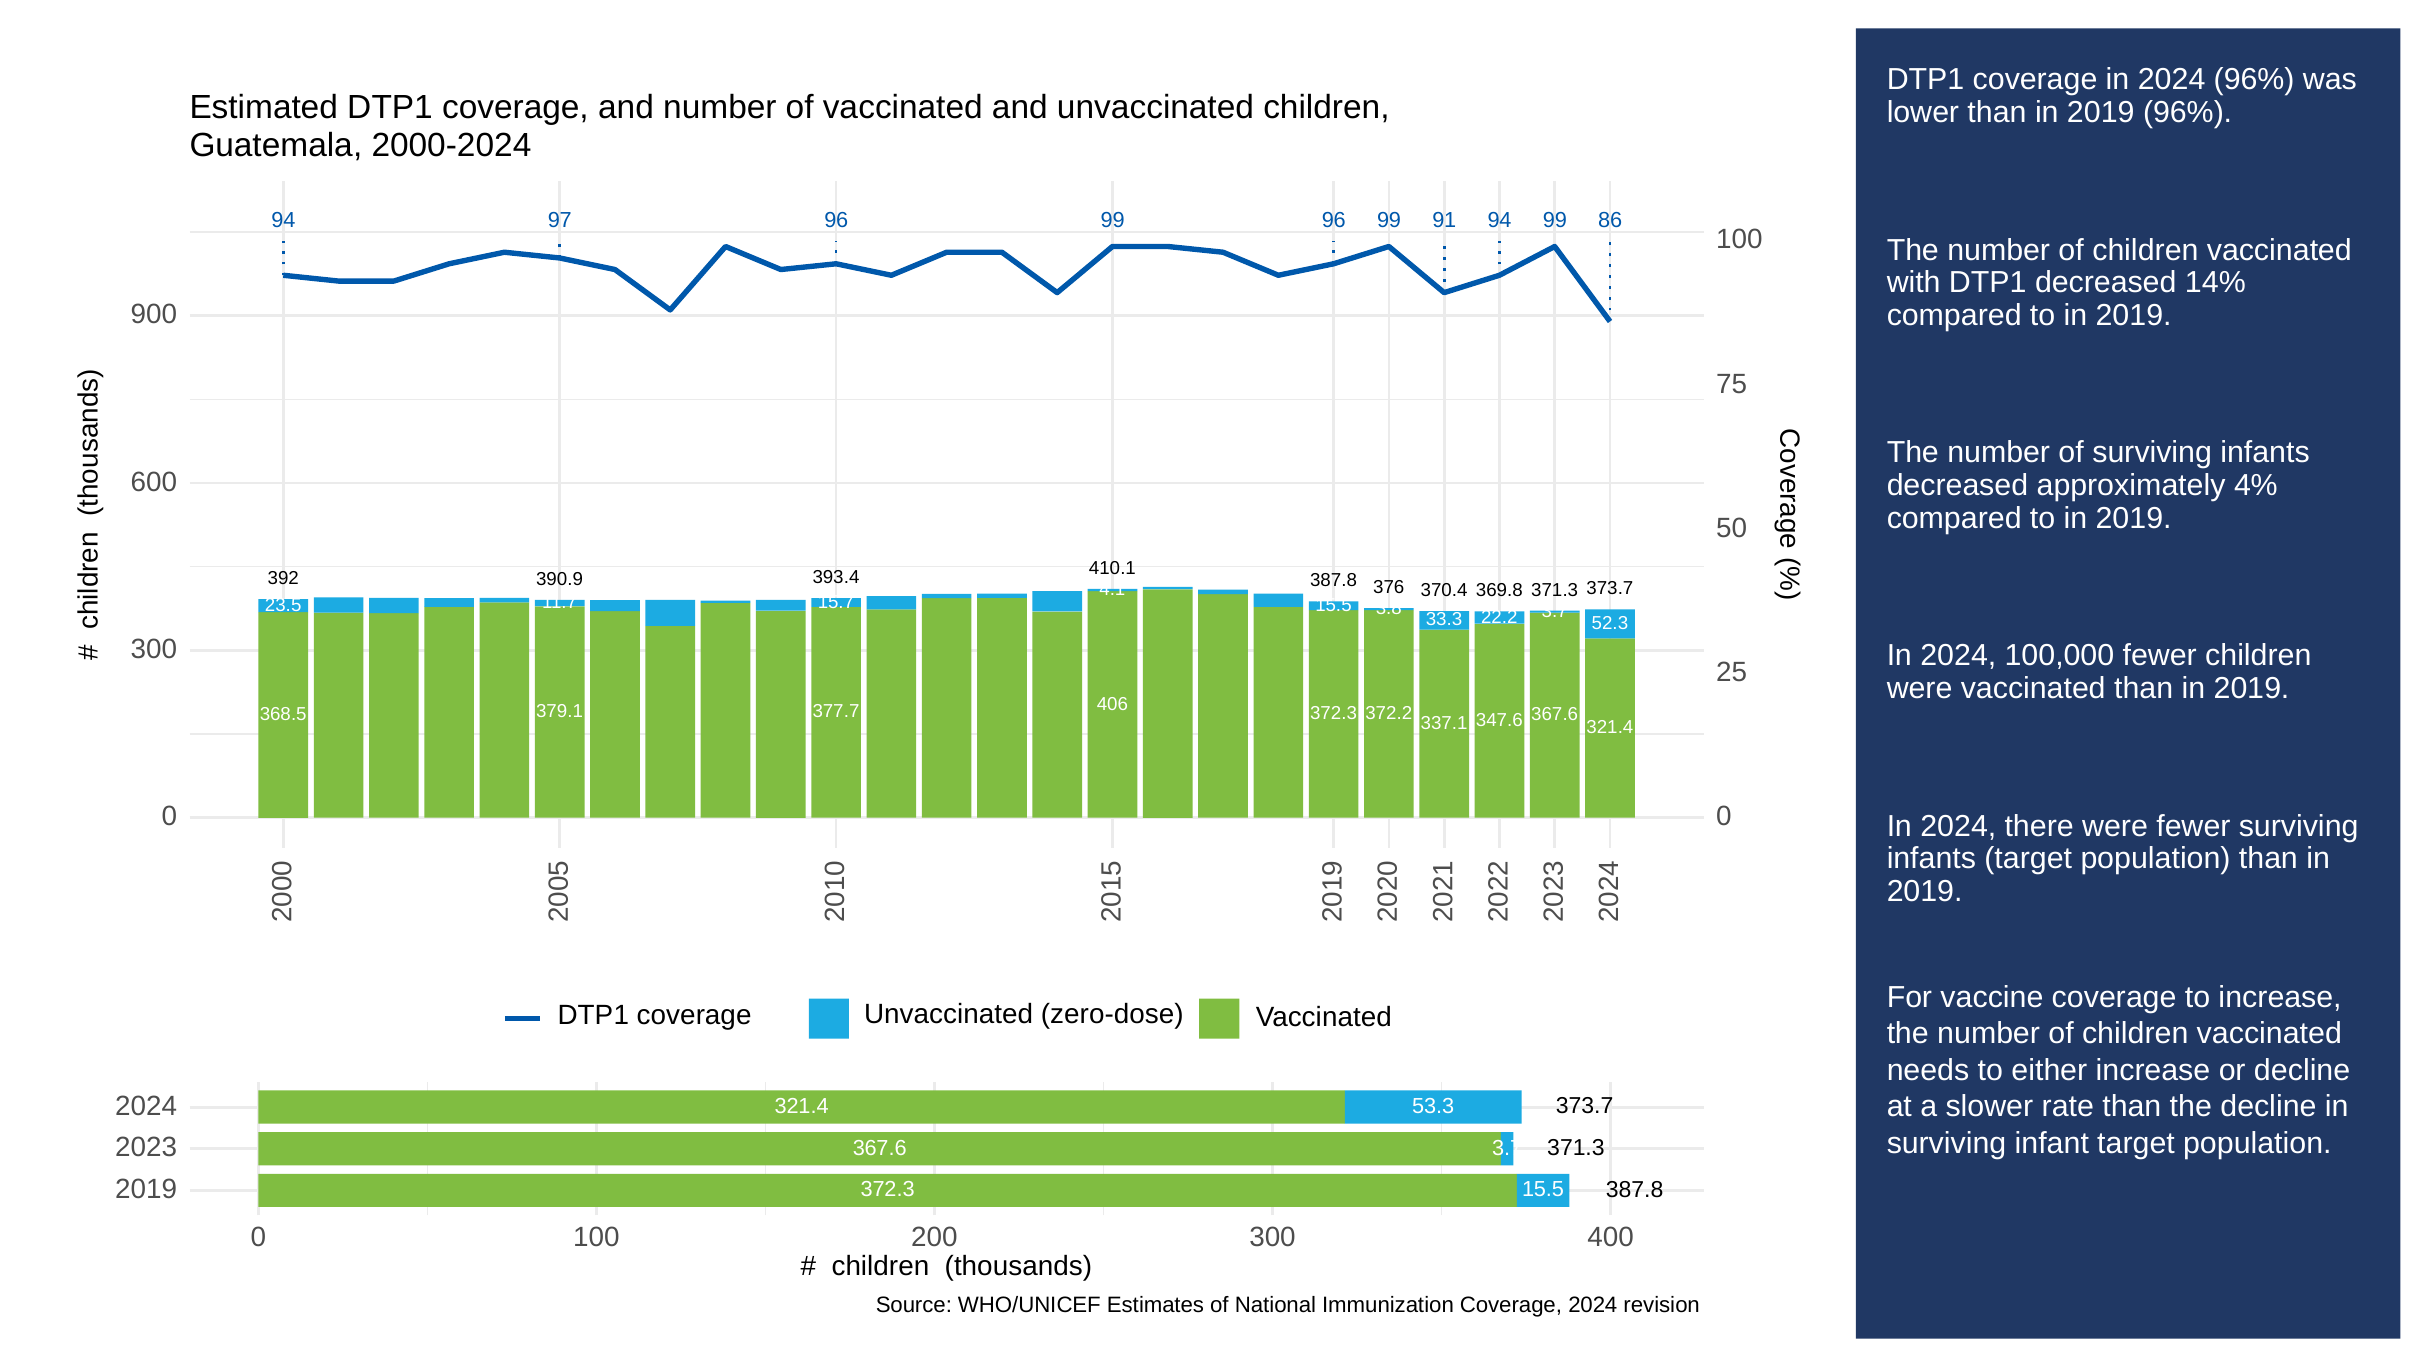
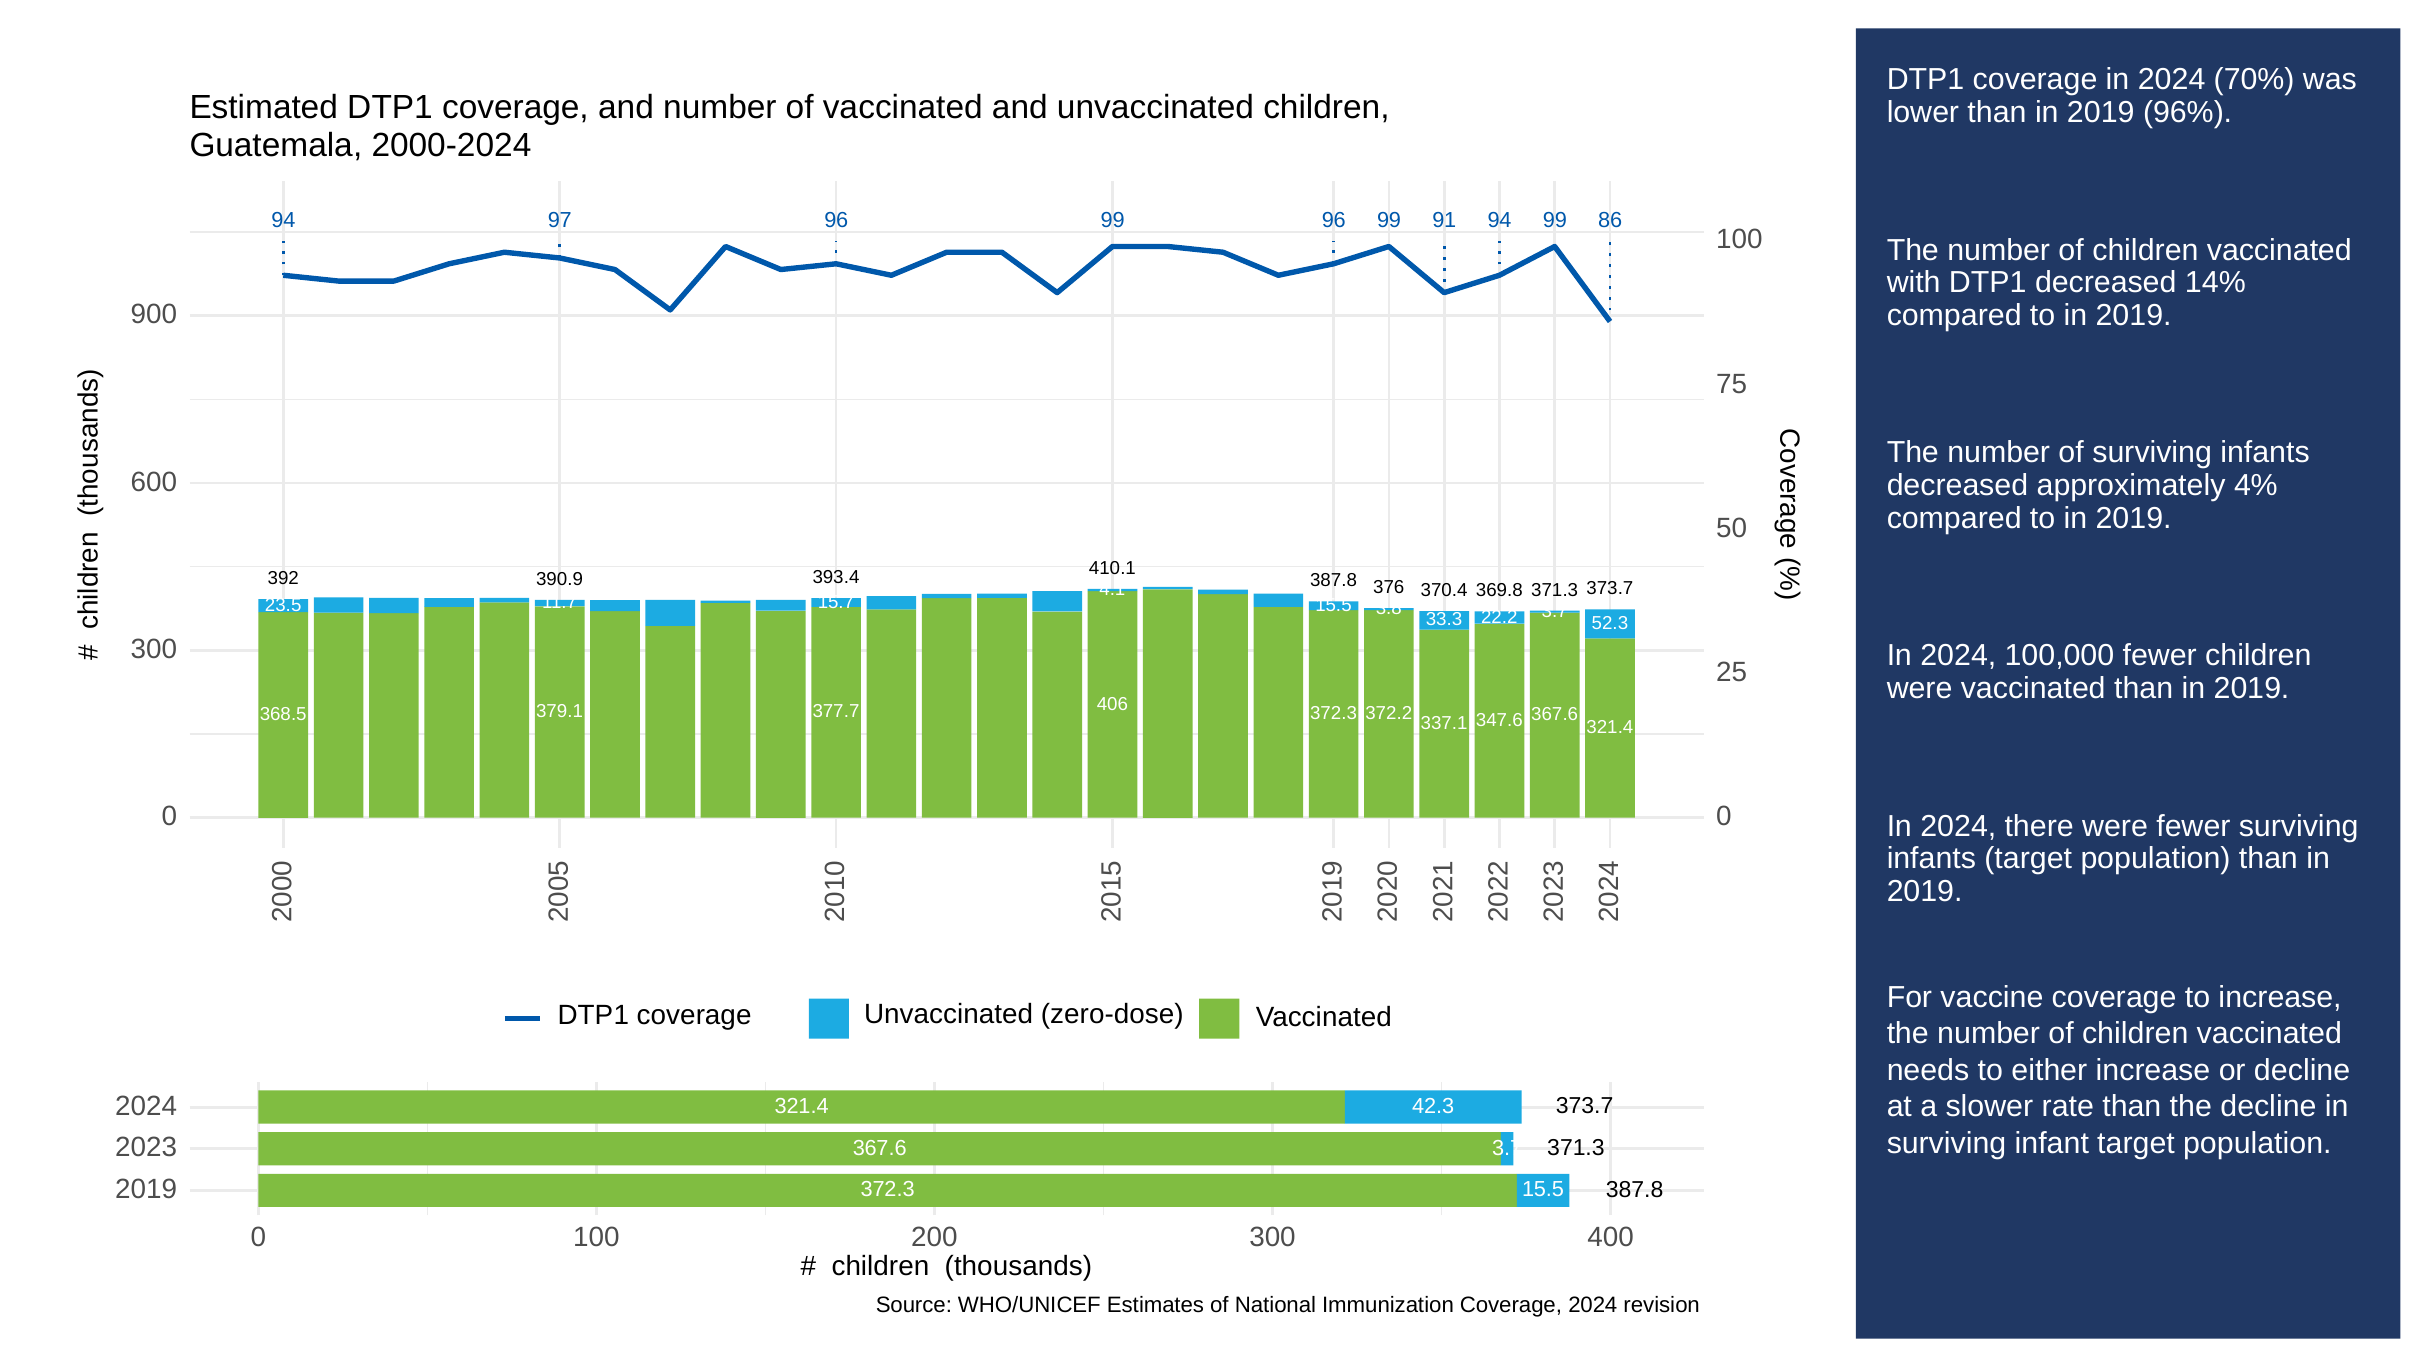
2024 96%: 96% -> 70%
53.3: 53.3 -> 42.3
